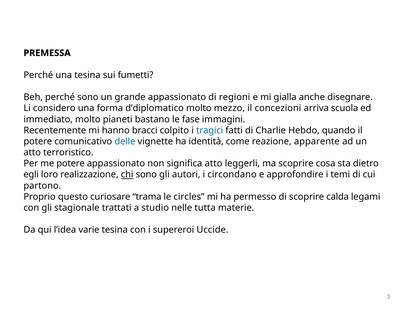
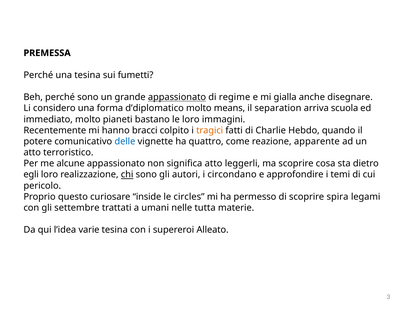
appassionato at (177, 97) underline: none -> present
regioni: regioni -> regime
mezzo: mezzo -> means
concezioni: concezioni -> separation
le fase: fase -> loro
tragici colour: blue -> orange
identità: identità -> quattro
me potere: potere -> alcune
partono: partono -> pericolo
trama: trama -> inside
calda: calda -> spira
stagionale: stagionale -> settembre
studio: studio -> umani
Uccide: Uccide -> Alleato
